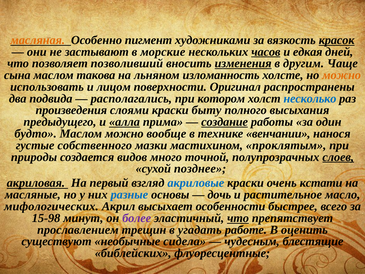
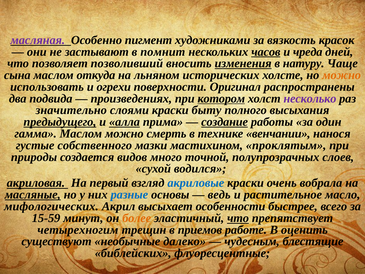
масляная colour: orange -> purple
красок underline: present -> none
морские: морские -> помнит
едкая: едкая -> чреда
другим: другим -> натуру
такова: такова -> откуда
изломанность: изломанность -> исторических
лицом: лицом -> огрехи
располагались: располагались -> произведениях
котором underline: none -> present
несколько colour: blue -> purple
произведения: произведения -> значительно
предыдущего underline: none -> present
будто: будто -> гамма
вообще: вообще -> смерть
слоев underline: present -> none
позднее: позднее -> водился
кстати: кстати -> вобрала
масляные underline: none -> present
дочь: дочь -> ведь
15-98: 15-98 -> 15-59
более colour: purple -> orange
прославлением: прославлением -> четырехногим
угадать: угадать -> приемов
сидела: сидела -> далеко
